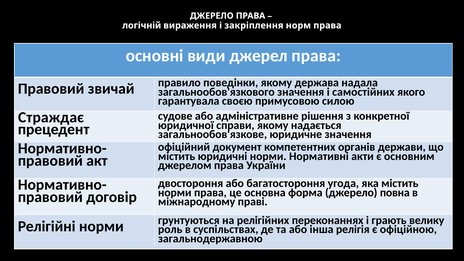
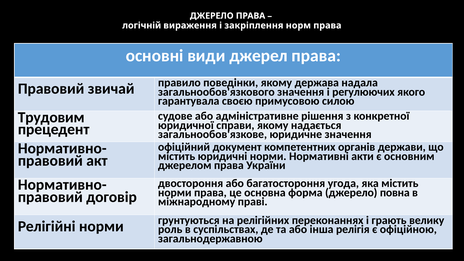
самостійних: самостійних -> регулюючих
Страждає: Страждає -> Трудовим
